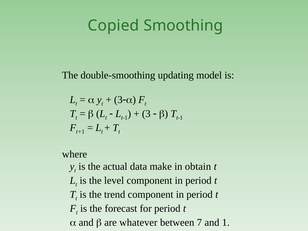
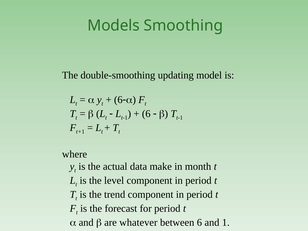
Copied: Copied -> Models
3 at (118, 100): 3 -> 6
3 at (146, 114): 3 -> 6
obtain: obtain -> month
between 7: 7 -> 6
